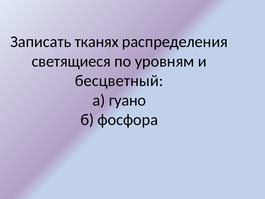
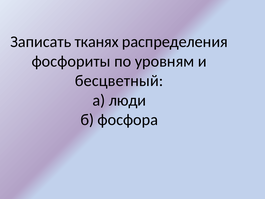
светящиеся: светящиеся -> фосфориты
гуано: гуано -> люди
